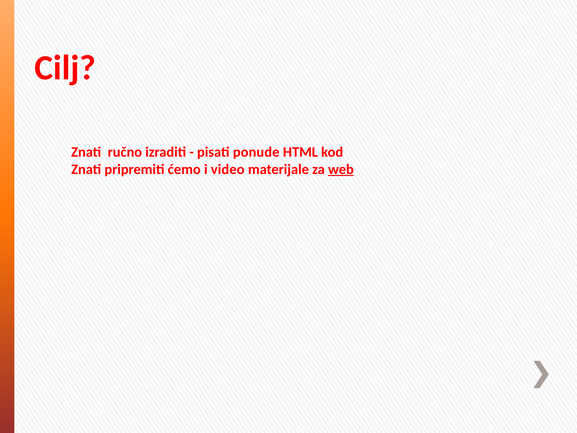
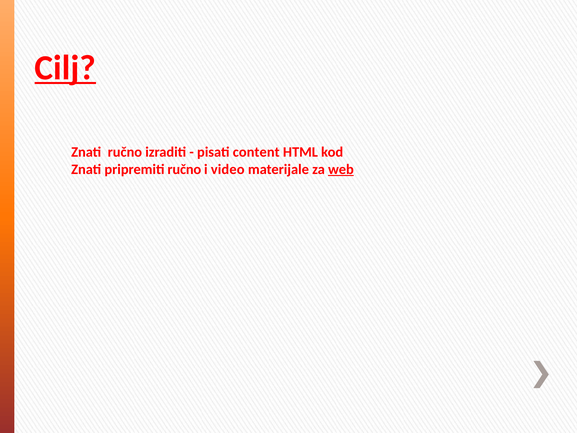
Cilj underline: none -> present
ponude: ponude -> content
pripremiti ćemo: ćemo -> ručno
